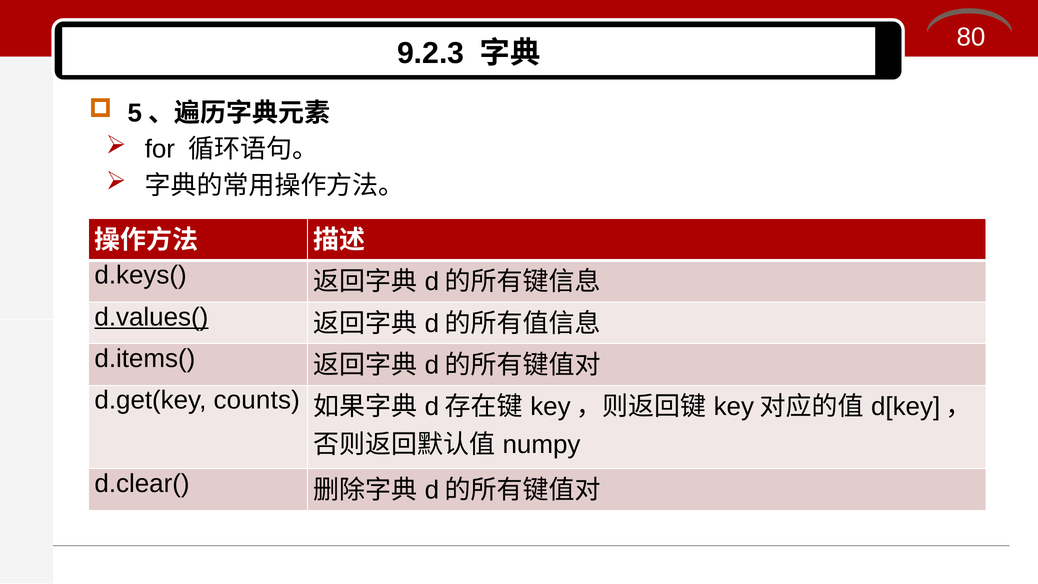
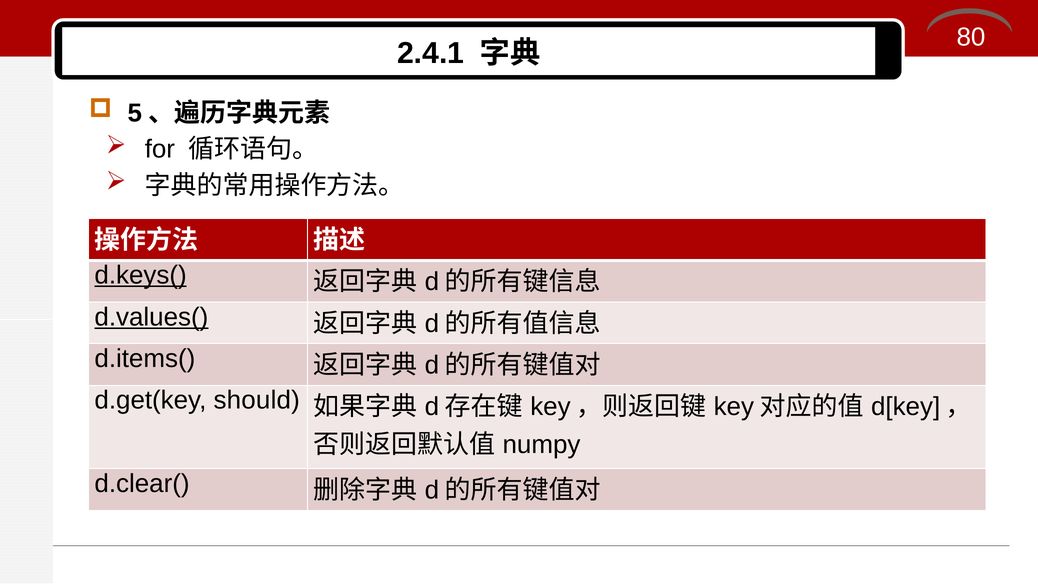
9.2.3: 9.2.3 -> 2.4.1
d.keys( underline: none -> present
counts: counts -> should
